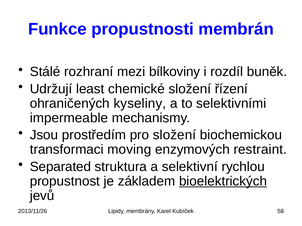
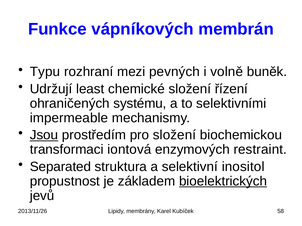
propustnosti: propustnosti -> vápníkových
Stálé: Stálé -> Typu
bílkoviny: bílkoviny -> pevných
rozdíl: rozdíl -> volně
kyseliny: kyseliny -> systému
Jsou underline: none -> present
moving: moving -> iontová
rychlou: rychlou -> inositol
